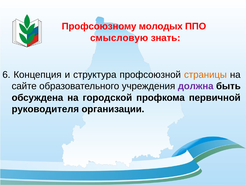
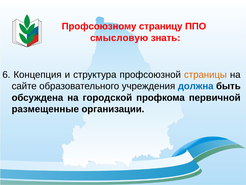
молодых: молодых -> страницу
должна colour: purple -> blue
руководителя: руководителя -> размещенные
